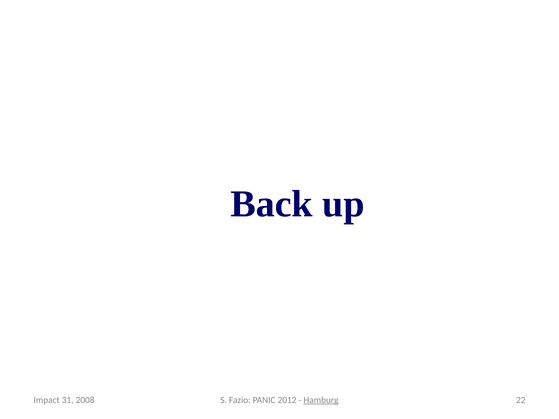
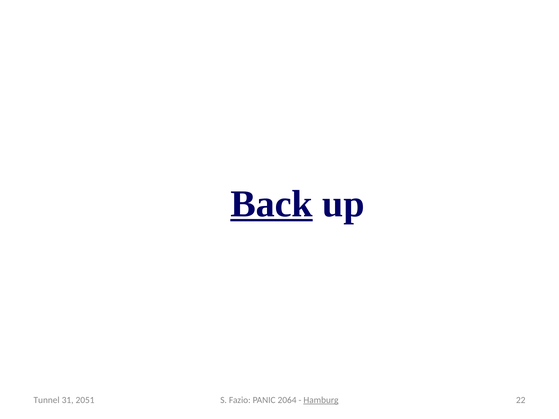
Back underline: none -> present
2012: 2012 -> 2064
Impact: Impact -> Tunnel
2008: 2008 -> 2051
